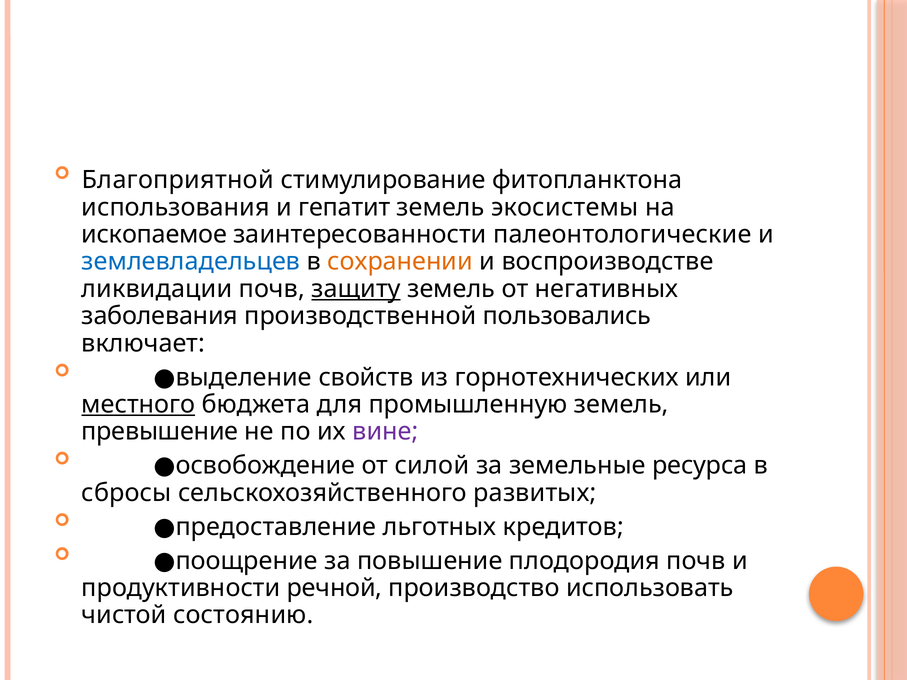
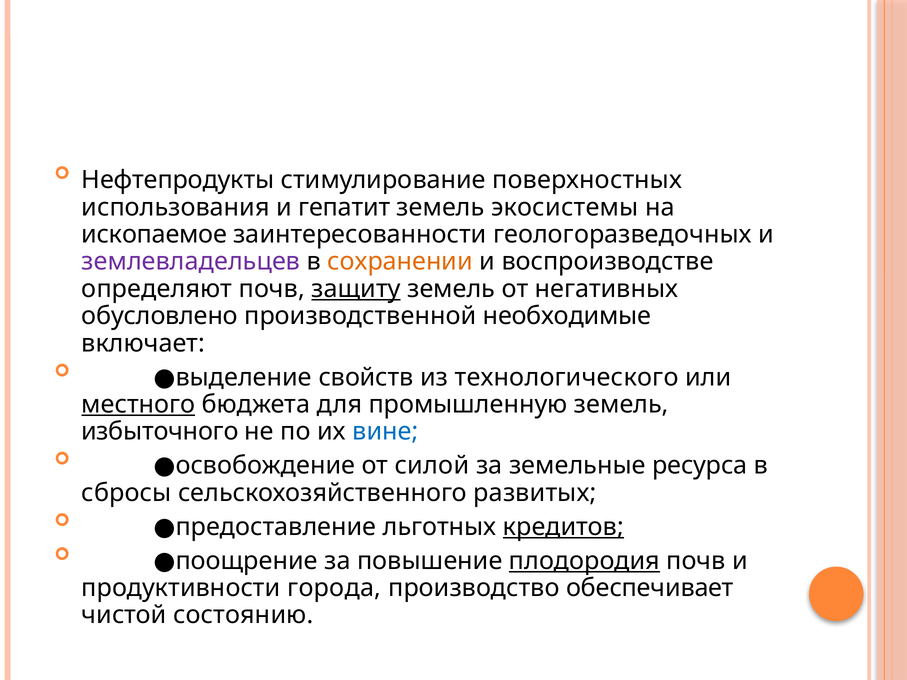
Благоприятной: Благоприятной -> Нефтепродукты
фитопланктона: фитопланктона -> поверхностных
палеонтологические: палеонтологические -> геологоразведочных
землевладельцев colour: blue -> purple
ликвидации: ликвидации -> определяют
заболевания: заболевания -> обусловлено
пользовались: пользовались -> необходимые
горнотехнических: горнотехнических -> технологического
превышение: превышение -> избыточного
вине colour: purple -> blue
кредитов underline: none -> present
плодородия underline: none -> present
речной: речной -> города
использовать: использовать -> обеспечивает
